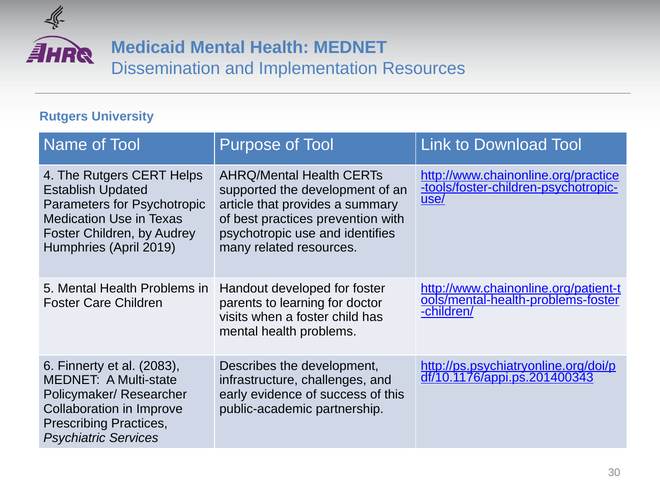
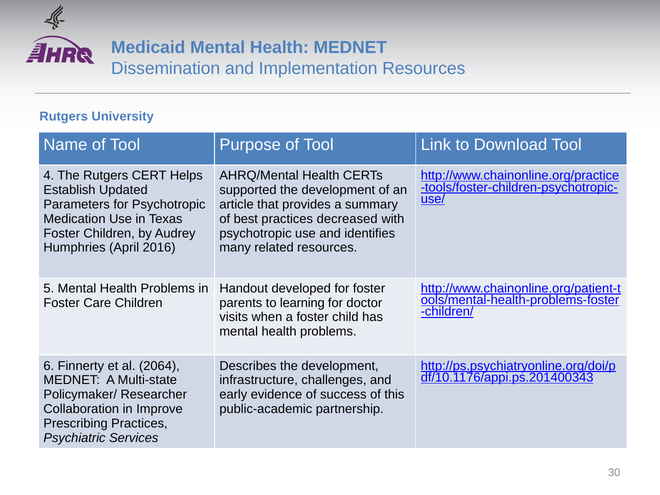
prevention: prevention -> decreased
2019: 2019 -> 2016
2083: 2083 -> 2064
